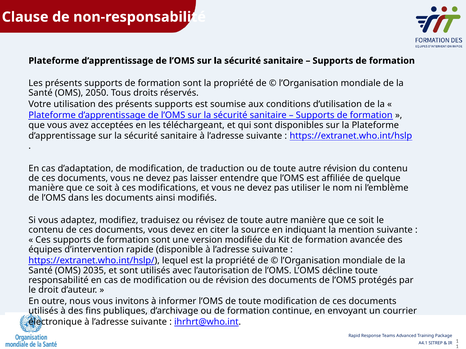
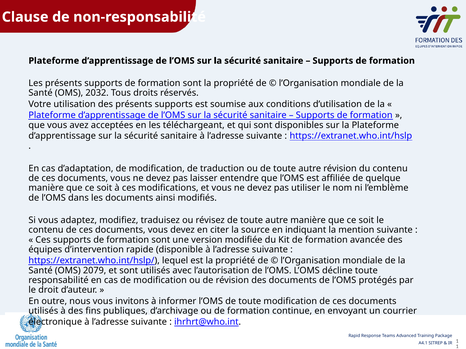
2050: 2050 -> 2032
2035: 2035 -> 2079
